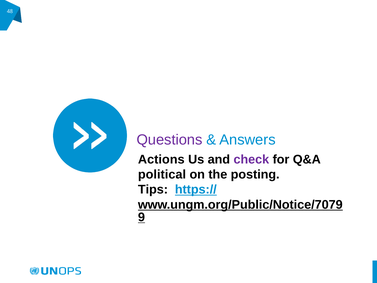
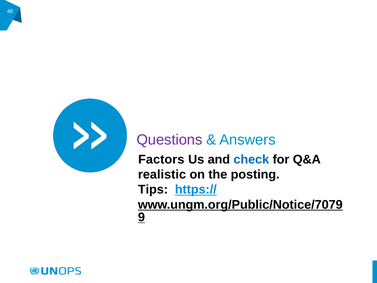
Actions: Actions -> Factors
check colour: purple -> blue
political: political -> realistic
